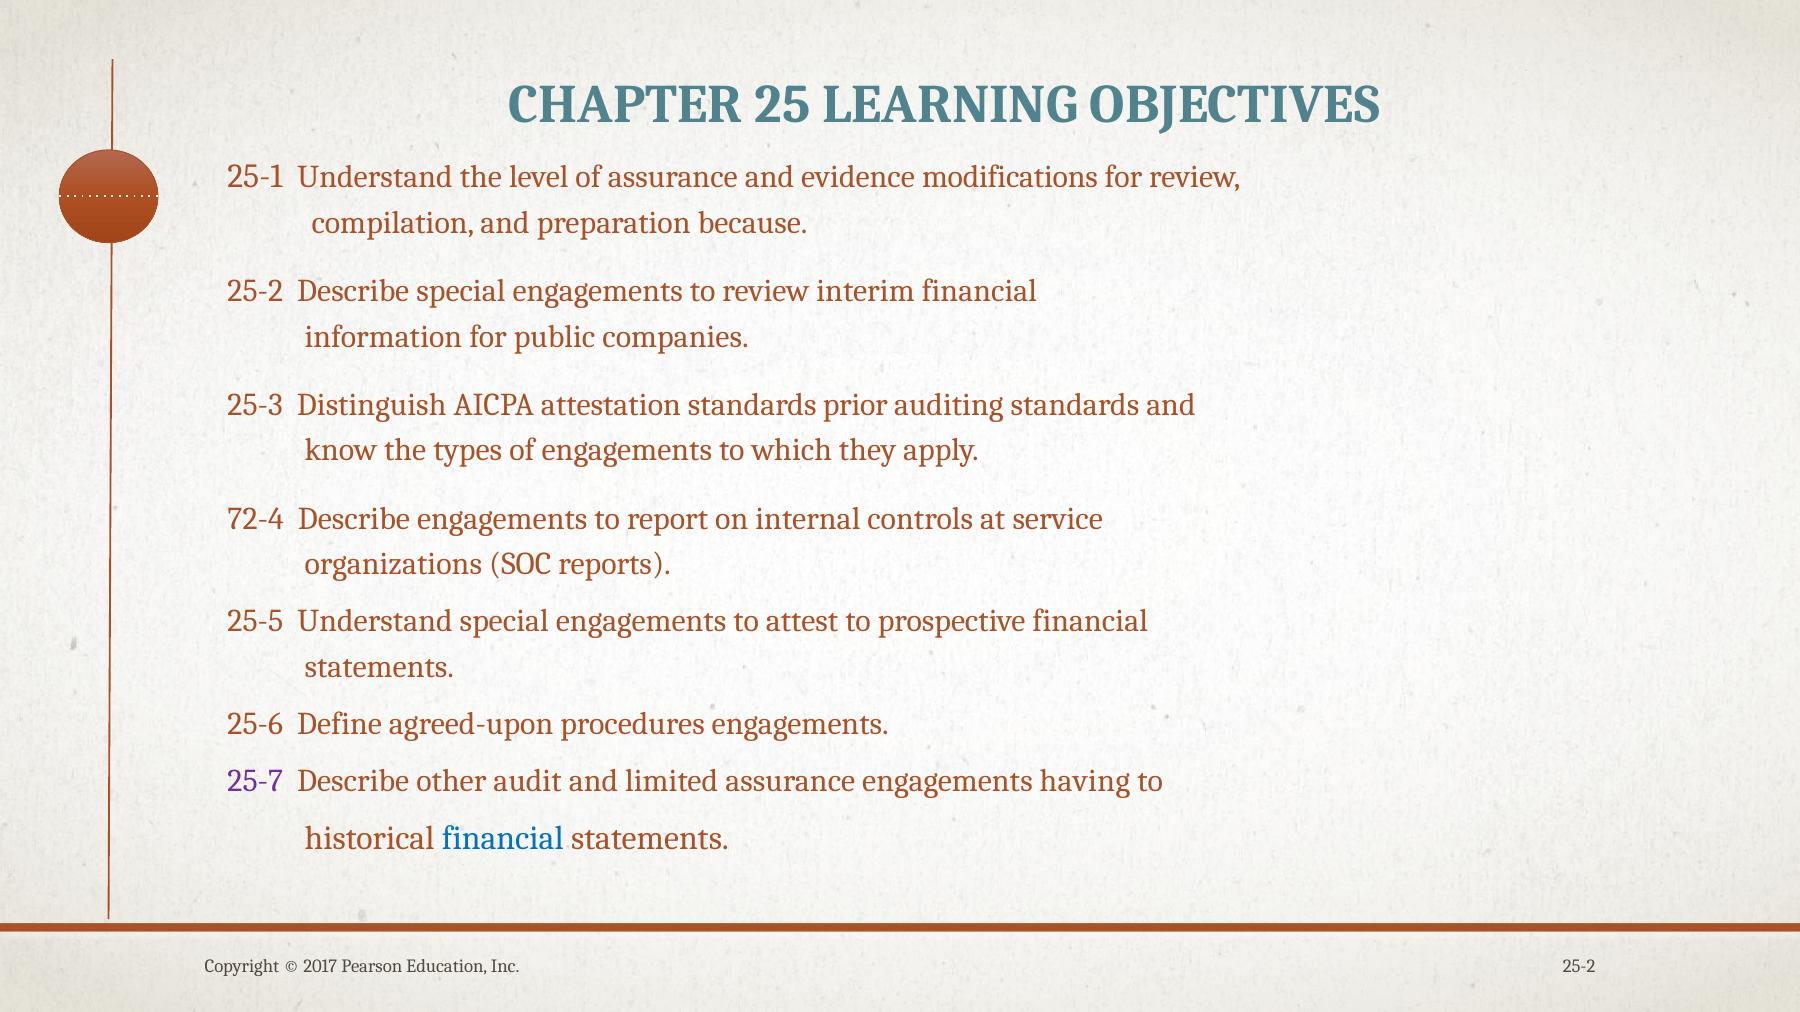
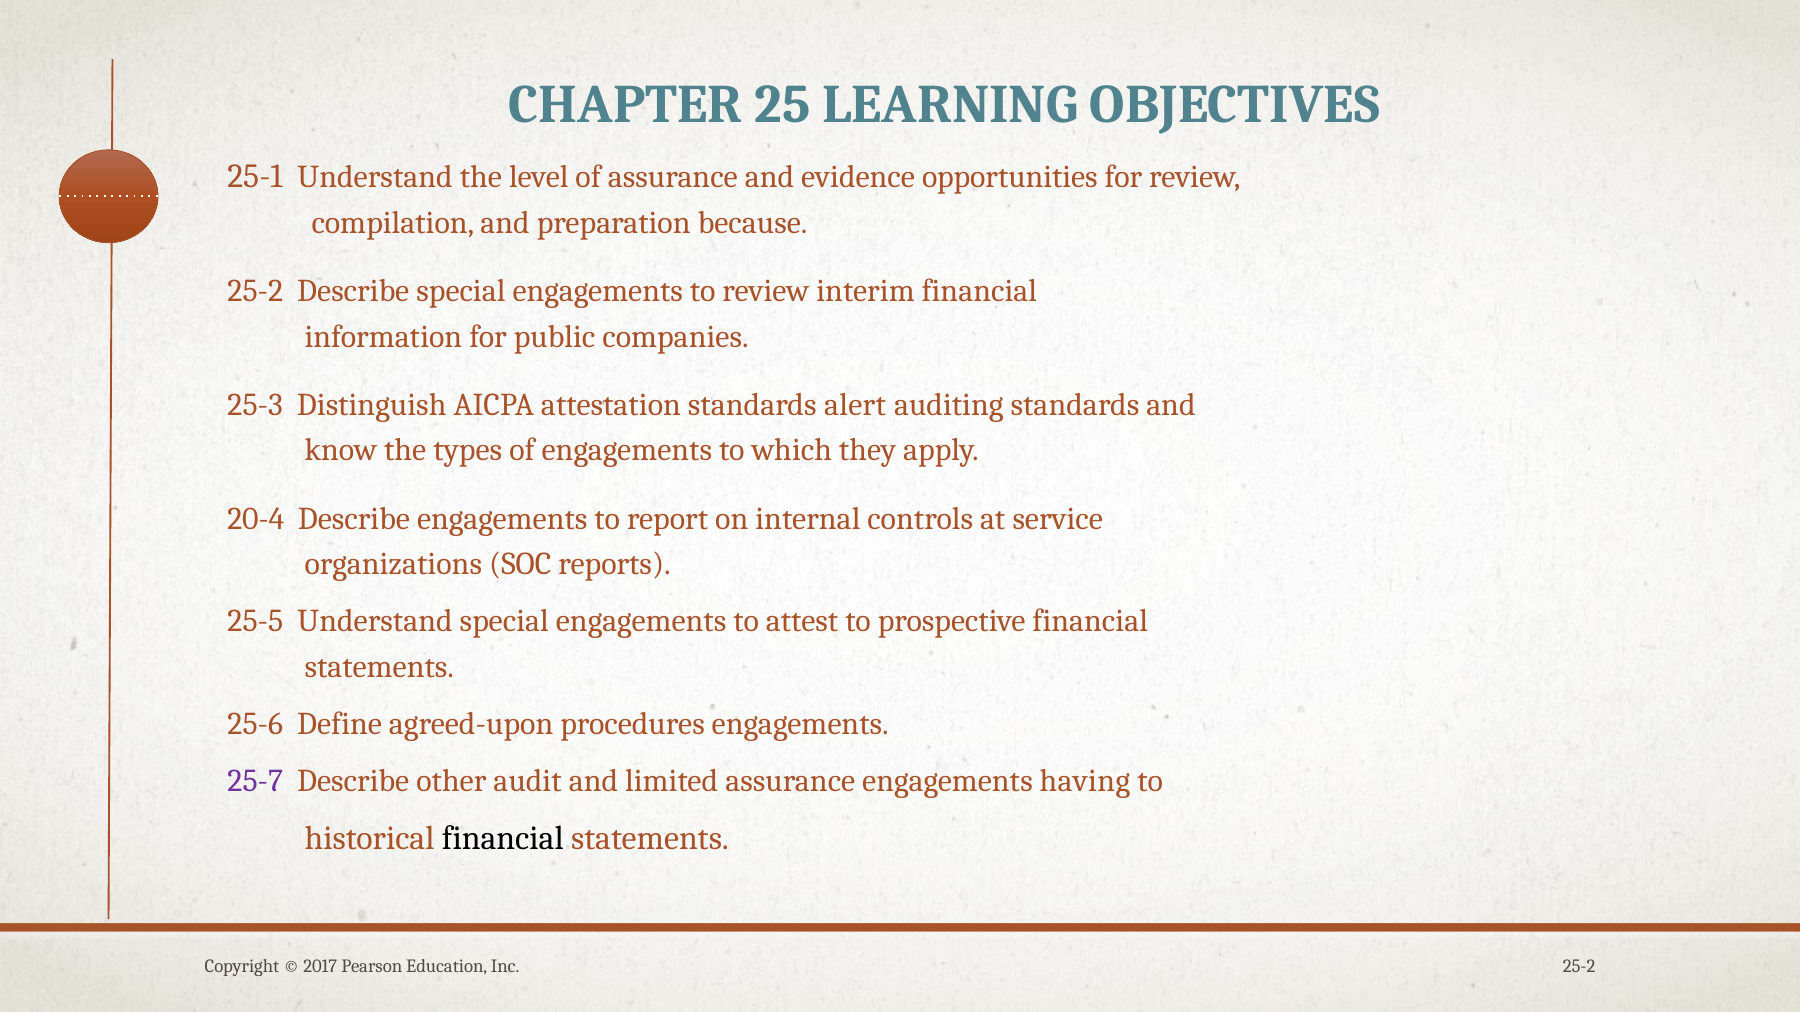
modifications: modifications -> opportunities
prior: prior -> alert
72-4: 72-4 -> 20-4
financial at (503, 839) colour: blue -> black
